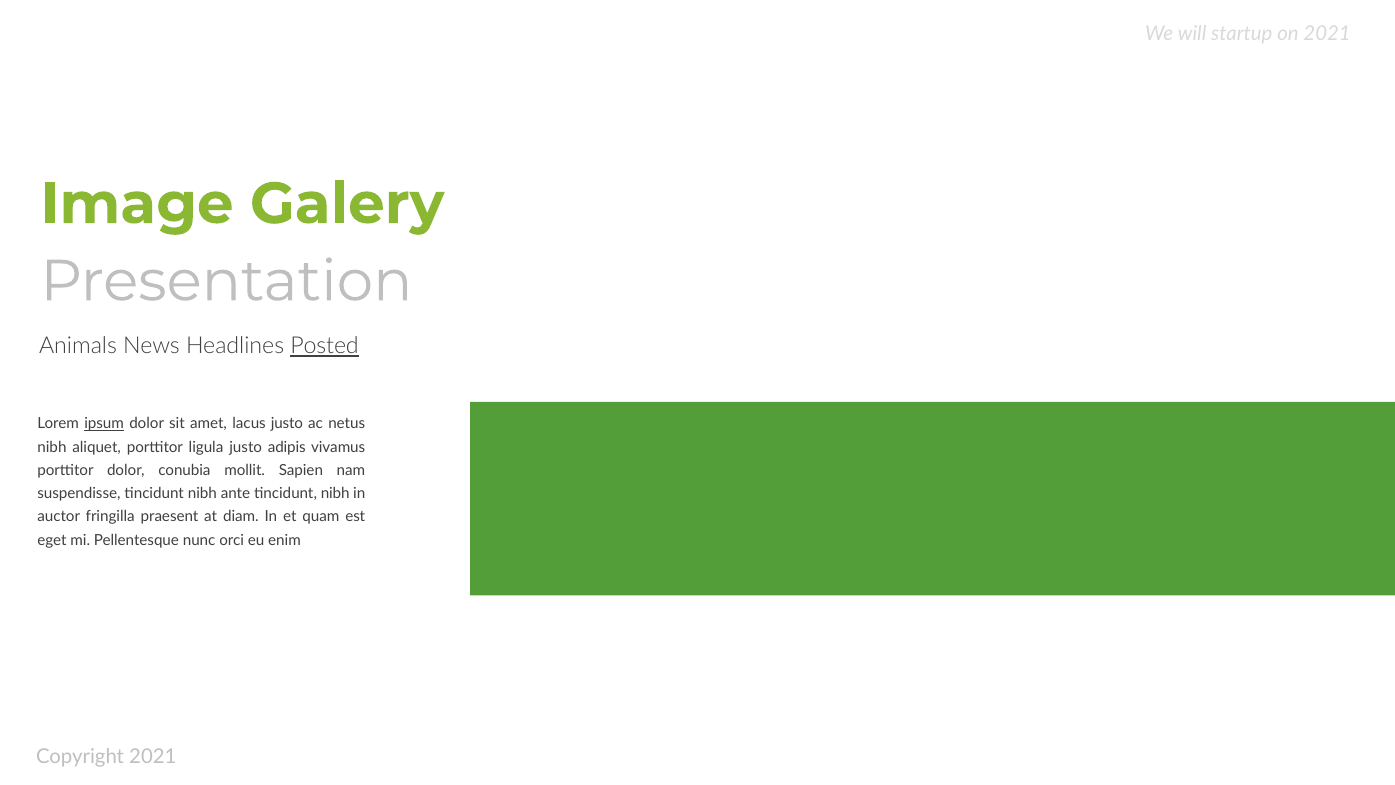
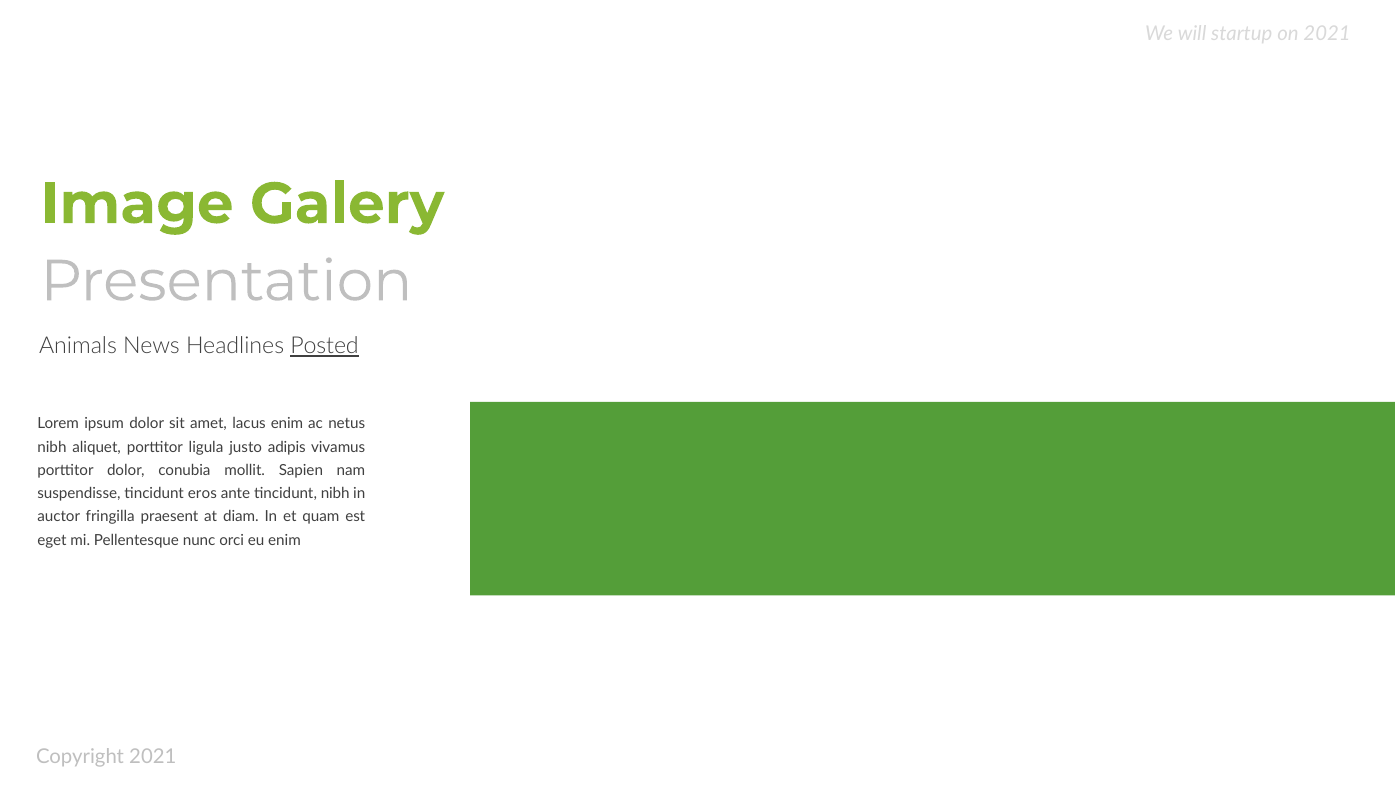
ipsum underline: present -> none
lacus justo: justo -> enim
suspendisse tincidunt nibh: nibh -> eros
